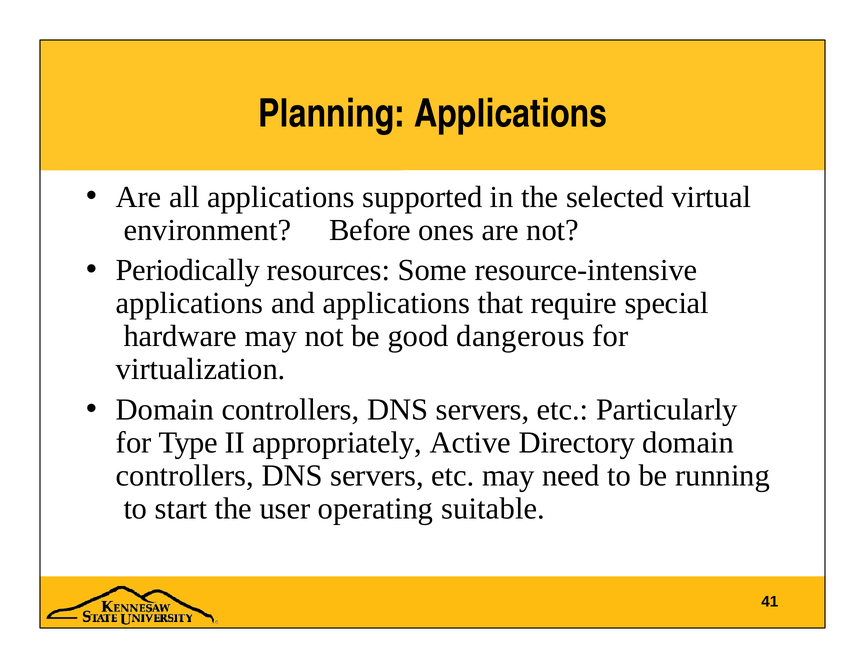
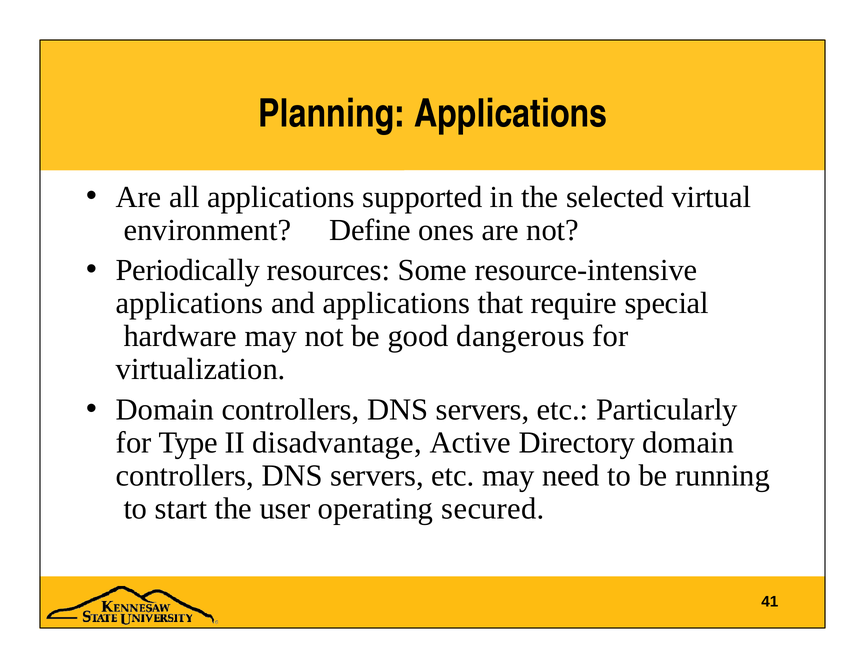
Before: Before -> Define
appropriately: appropriately -> disadvantage
suitable: suitable -> secured
